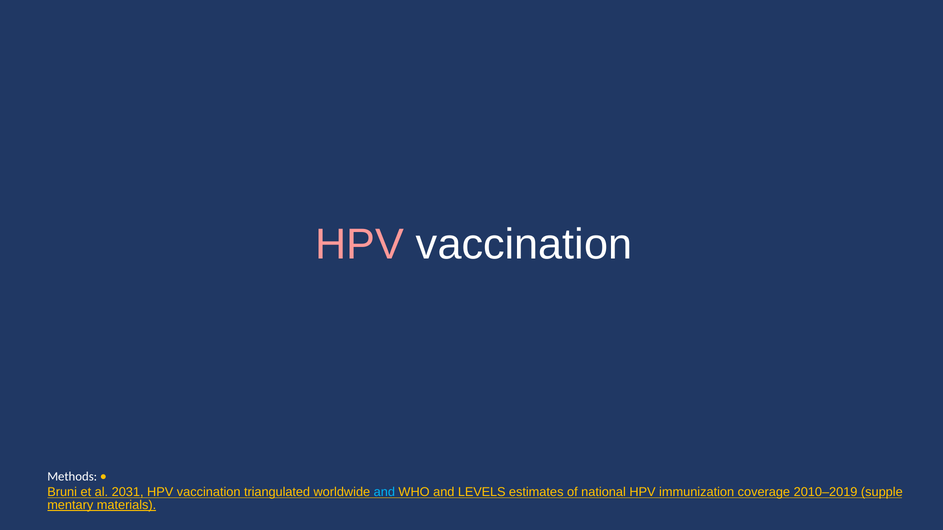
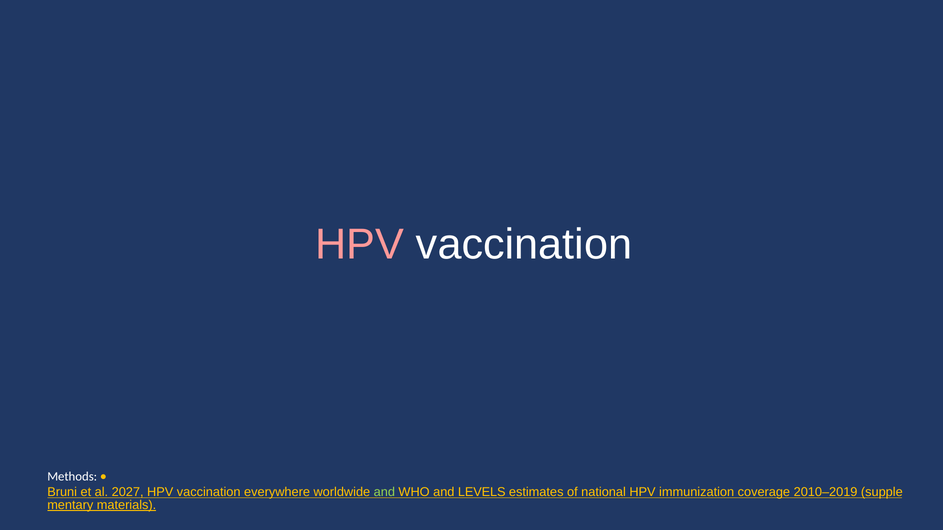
2031: 2031 -> 2027
triangulated: triangulated -> everywhere
and at (384, 492) colour: light blue -> light green
